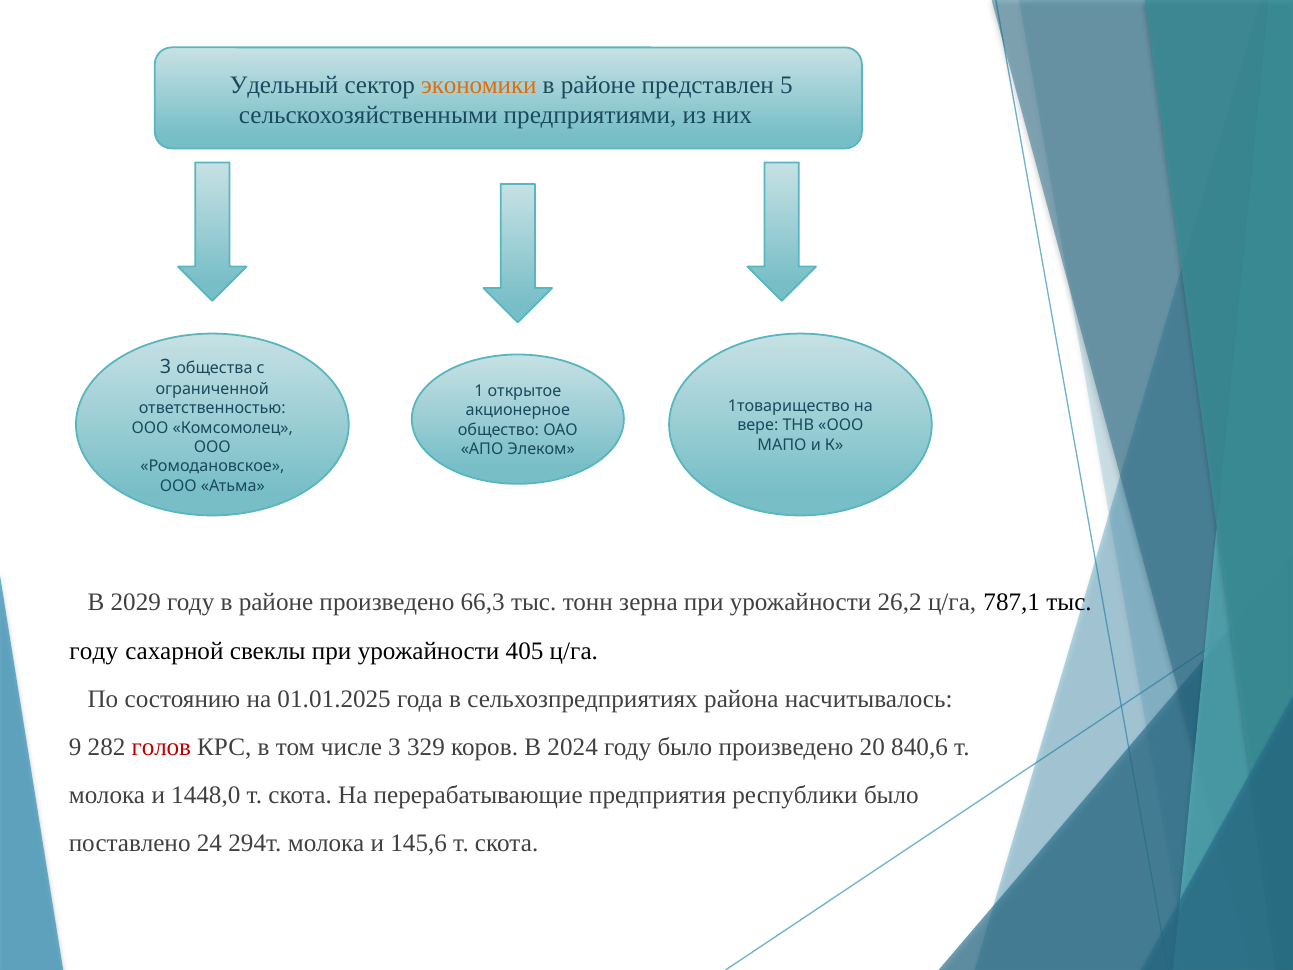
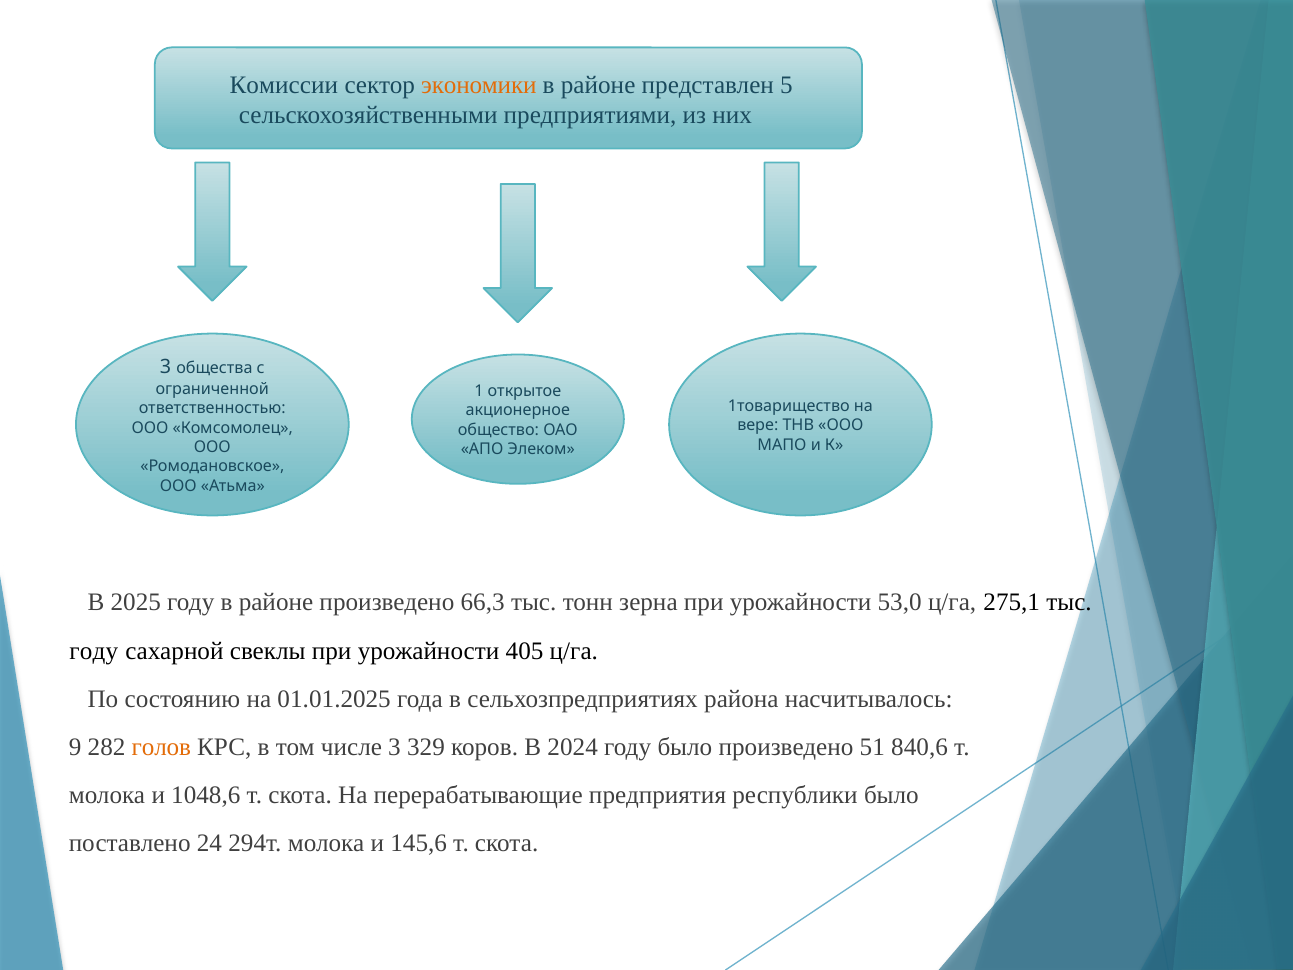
Удельный: Удельный -> Комиссии
2029: 2029 -> 2025
26,2: 26,2 -> 53,0
787,1: 787,1 -> 275,1
голов colour: red -> orange
20: 20 -> 51
1448,0: 1448,0 -> 1048,6
